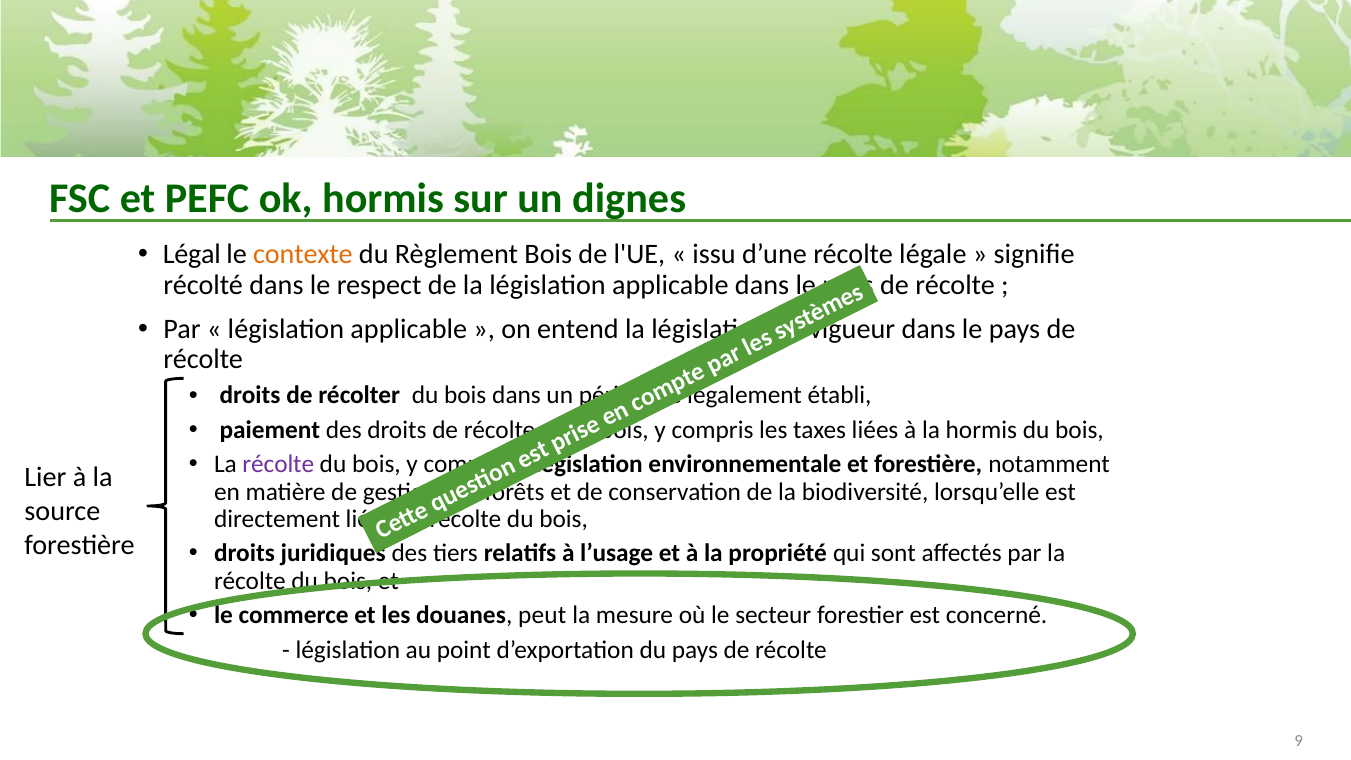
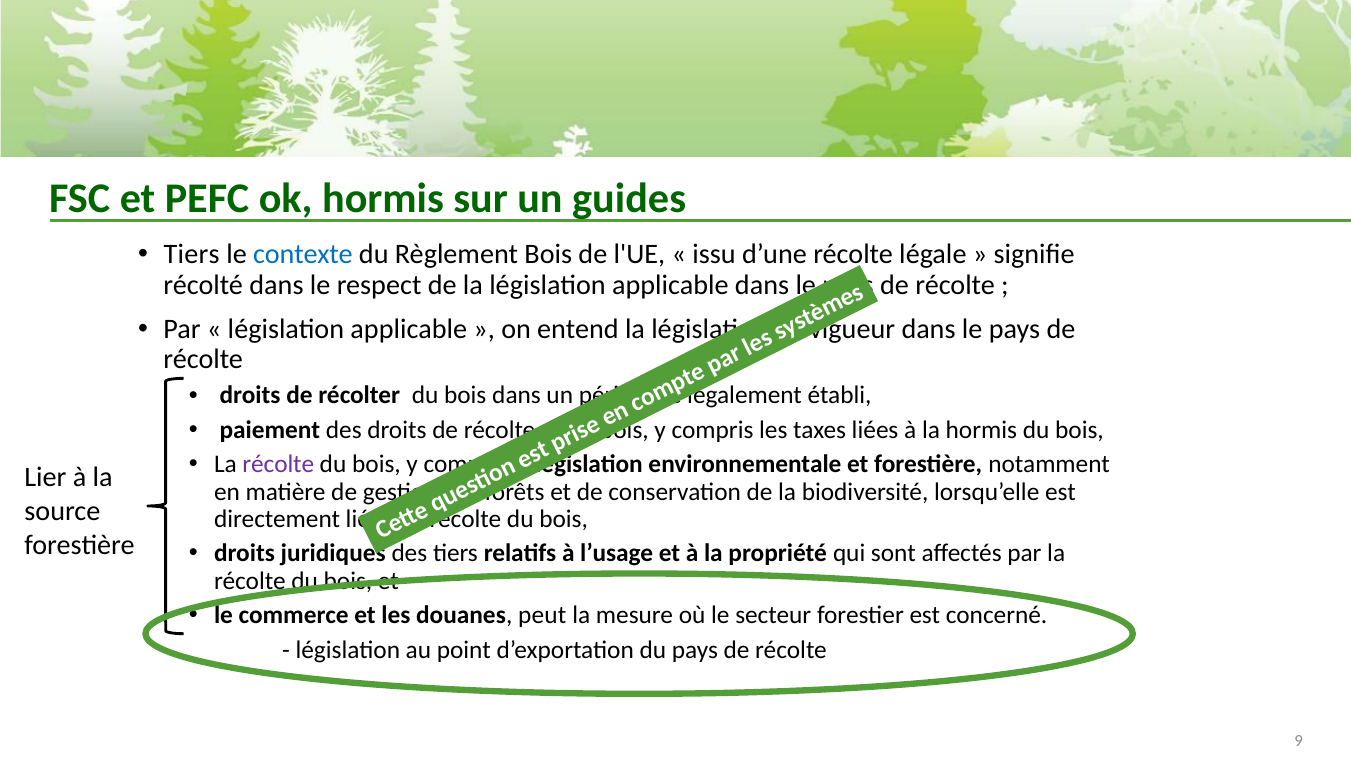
dignes: dignes -> guides
Légal at (192, 254): Légal -> Tiers
contexte colour: orange -> blue
